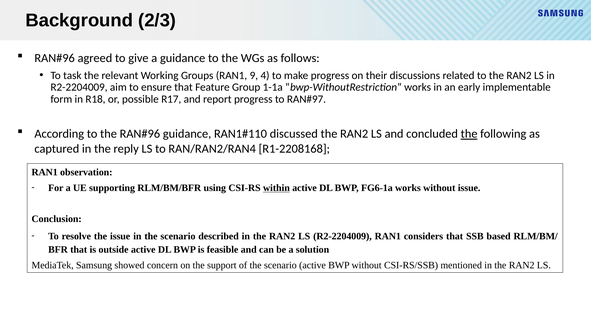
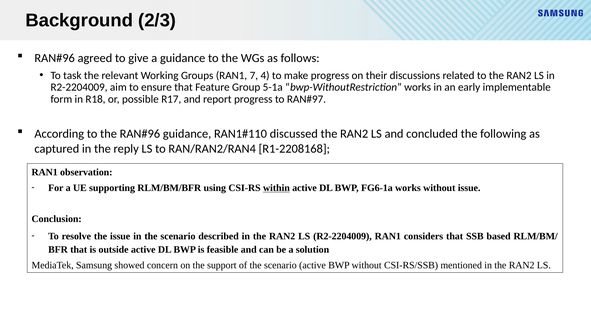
9: 9 -> 7
1-1a: 1-1a -> 5-1a
the at (469, 134) underline: present -> none
